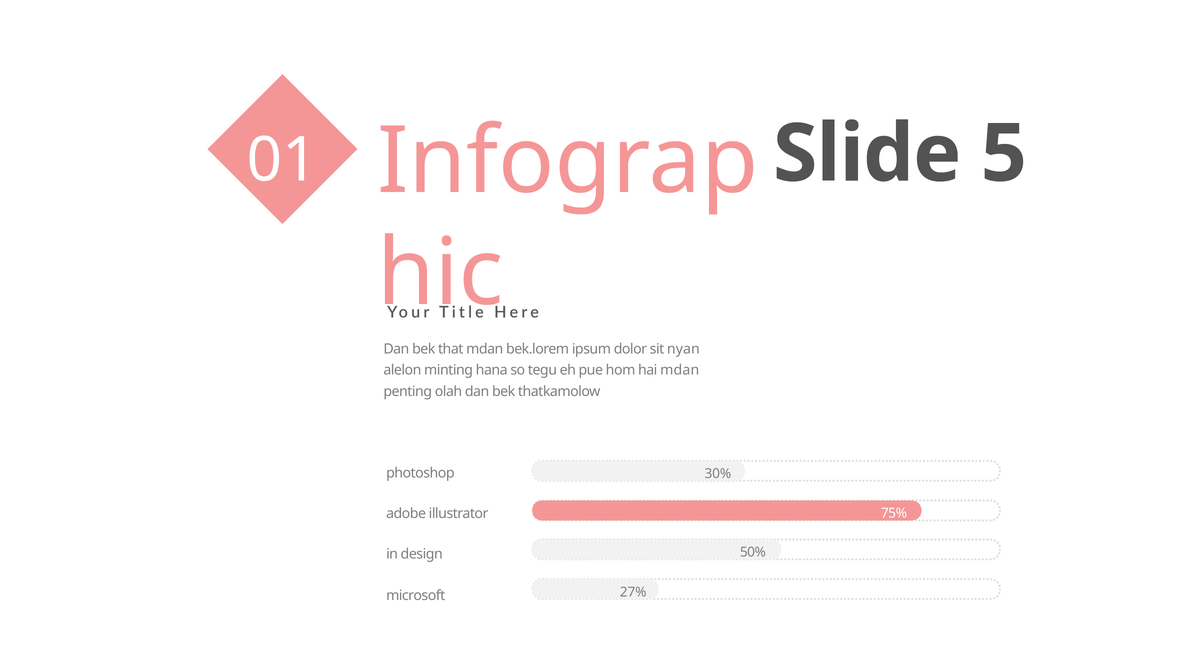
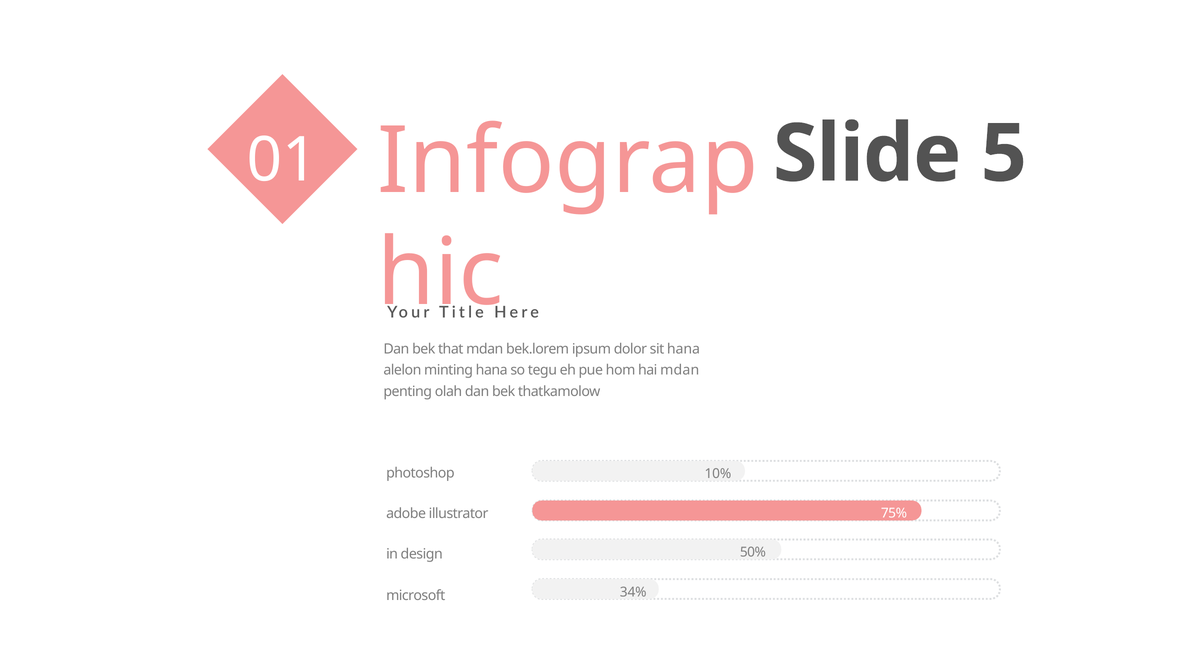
sit nyan: nyan -> hana
30%: 30% -> 10%
27%: 27% -> 34%
